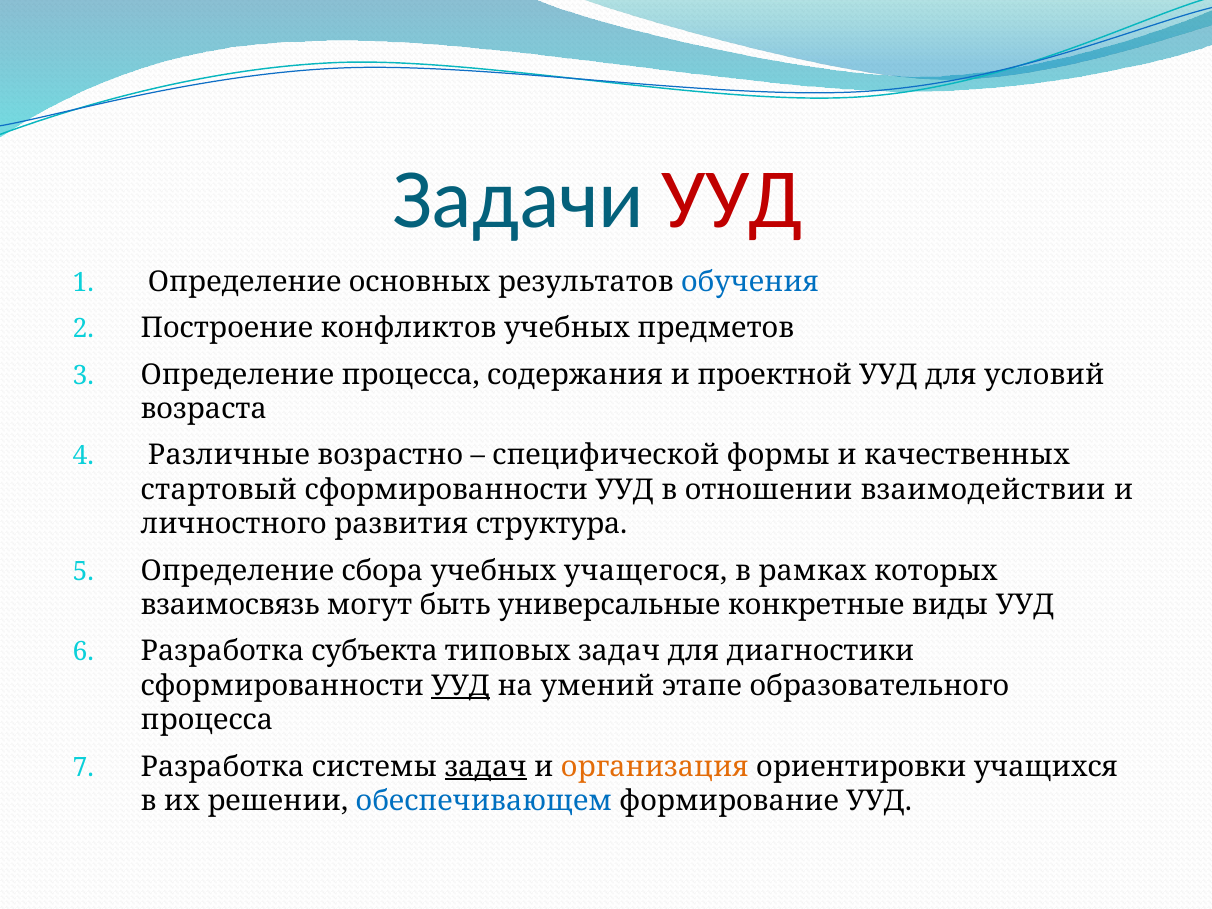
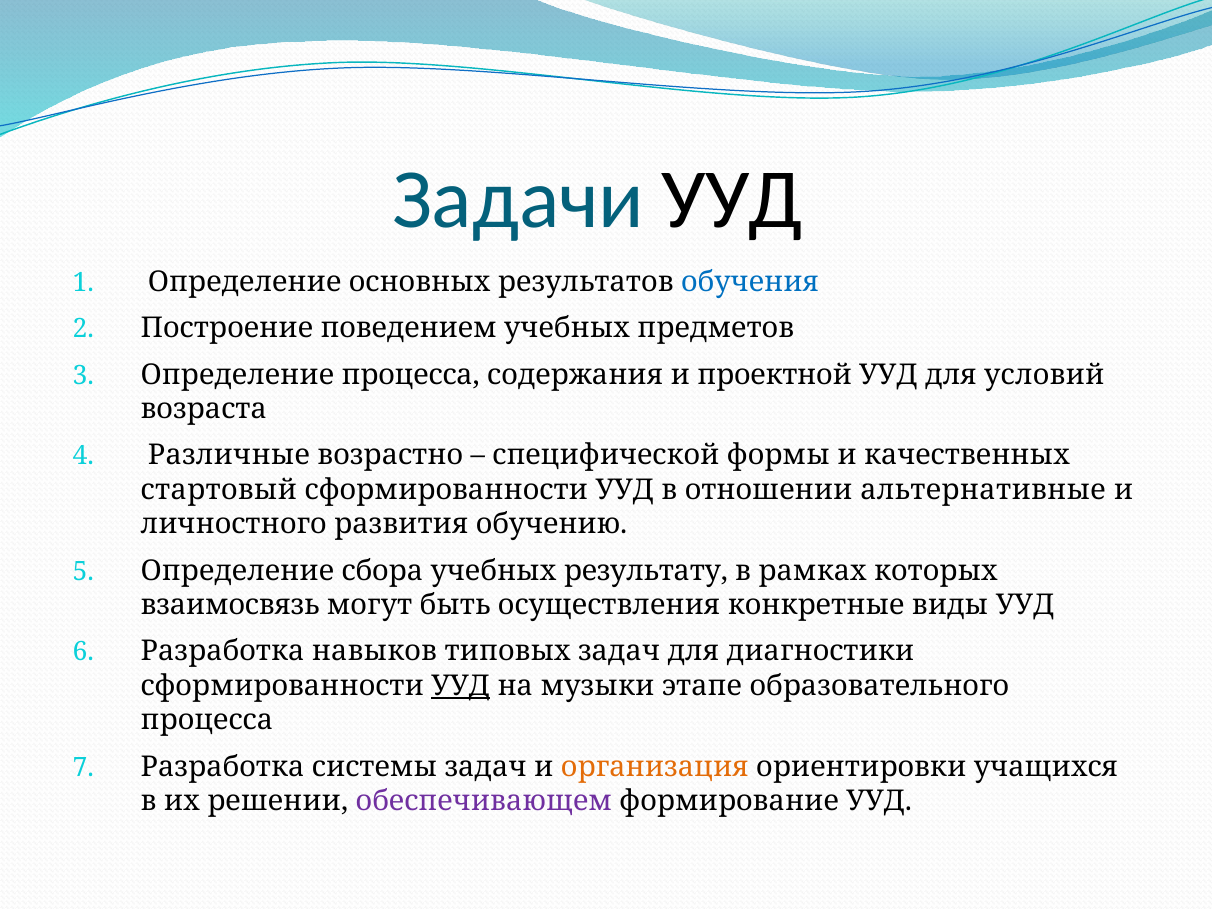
УУД at (732, 200) colour: red -> black
конфликтов: конфликтов -> поведением
взаимодействии: взаимодействии -> альтернативные
структура: структура -> обучению
учащегося: учащегося -> результату
универсальные: универсальные -> осуществления
субъекта: субъекта -> навыков
умений: умений -> музыки
задач at (486, 767) underline: present -> none
обеспечивающем colour: blue -> purple
